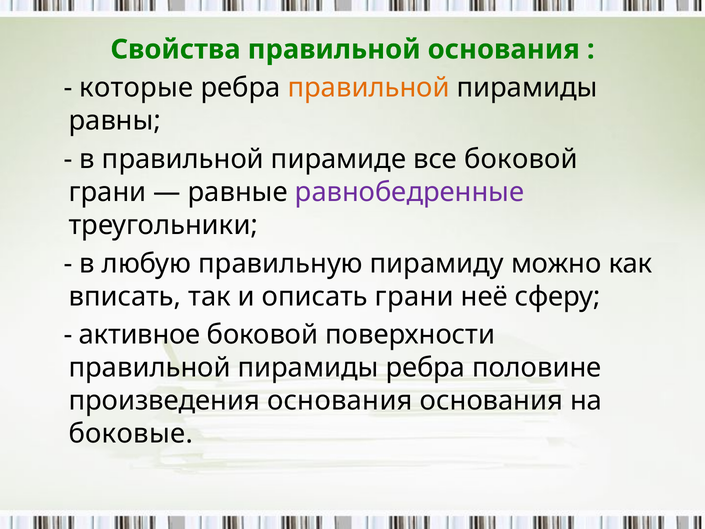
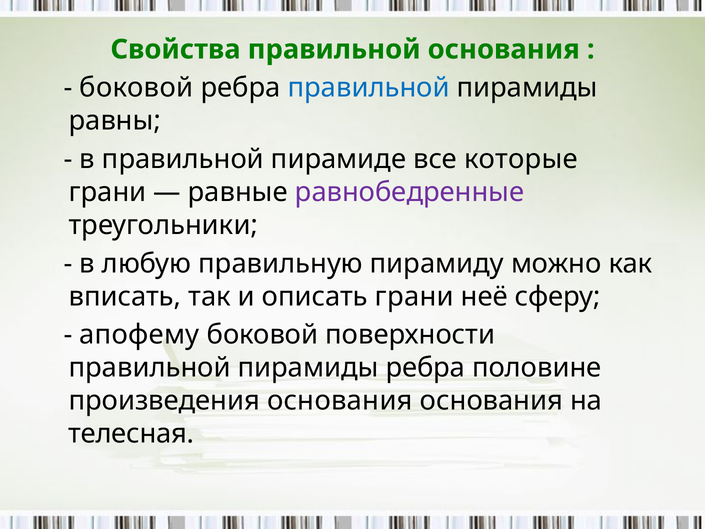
которые at (136, 88): которые -> боковой
правильной at (369, 88) colour: orange -> blue
все боковой: боковой -> которые
активное: активное -> апофему
боковые: боковые -> телесная
